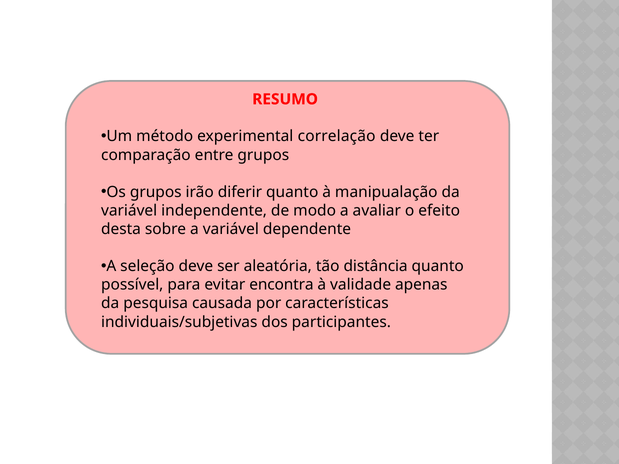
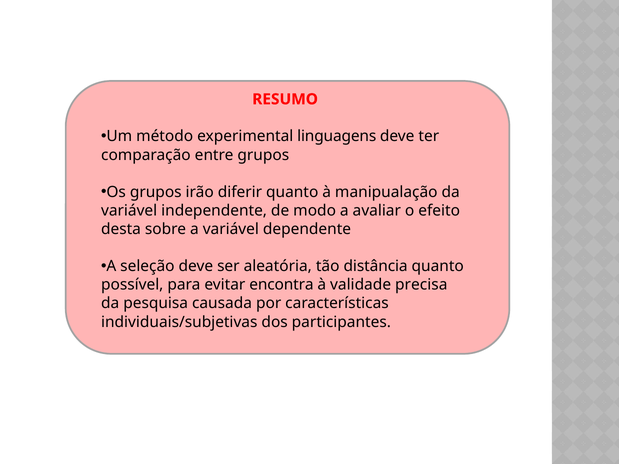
correlação: correlação -> linguagens
apenas: apenas -> precisa
